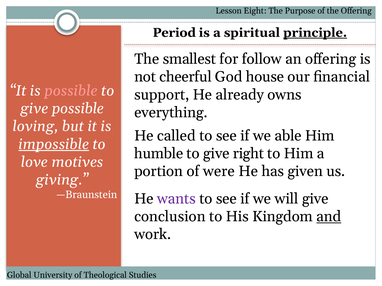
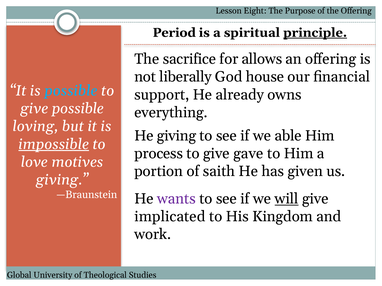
smallest: smallest -> sacrifice
follow: follow -> allows
cheerful: cheerful -> liberally
possible at (71, 91) colour: pink -> light blue
He called: called -> giving
humble: humble -> process
right: right -> gave
were: were -> saith
will underline: none -> present
conclusion: conclusion -> implicated
and underline: present -> none
